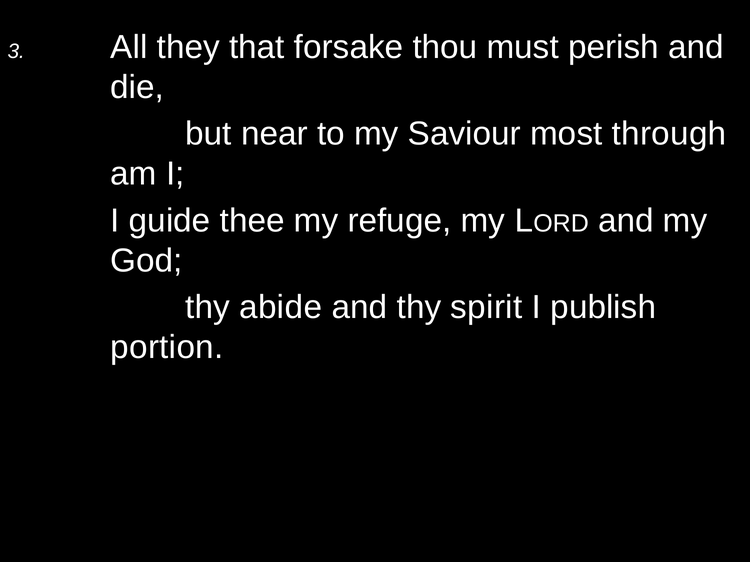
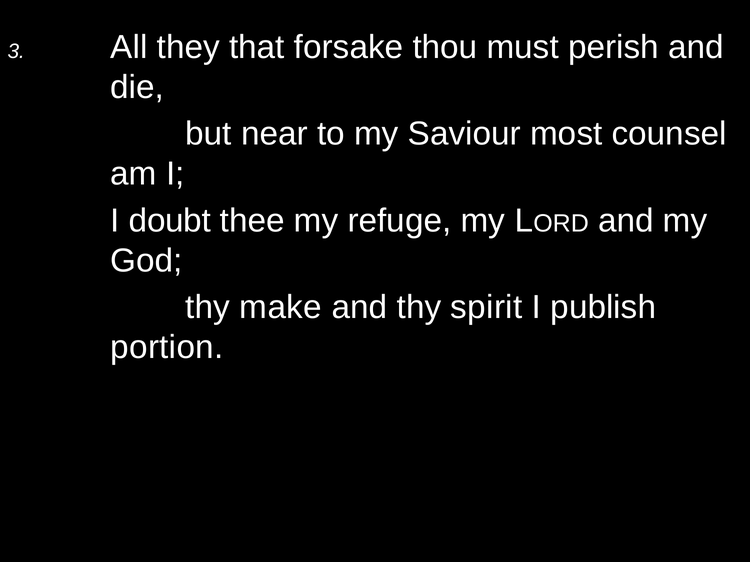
through: through -> counsel
guide: guide -> doubt
abide: abide -> make
